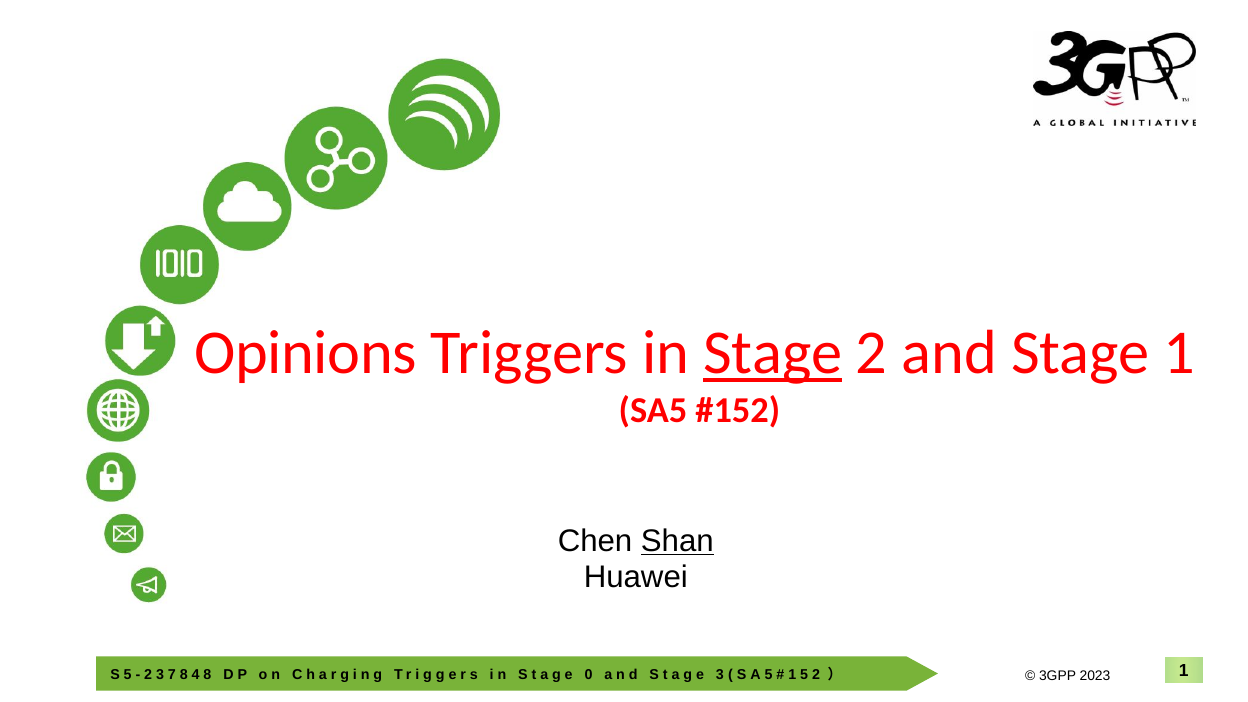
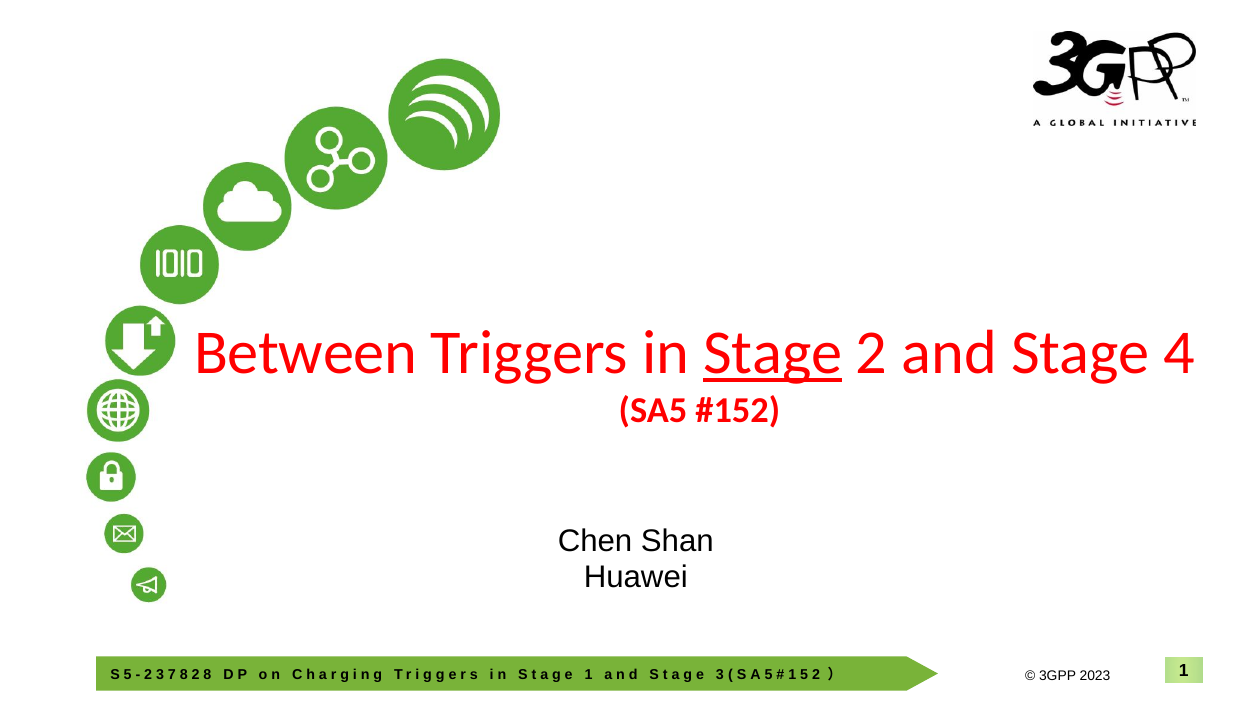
Opinions: Opinions -> Between
Stage 1: 1 -> 4
Shan underline: present -> none
4 at (196, 674): 4 -> 2
0 at (589, 674): 0 -> 1
